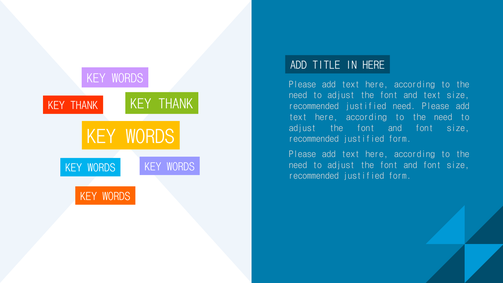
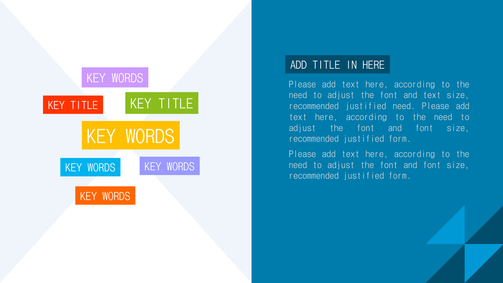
THANK at (84, 105): THANK -> TITLE
THANK at (176, 104): THANK -> TITLE
